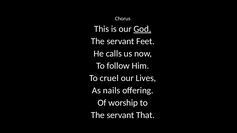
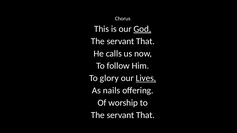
Feet at (145, 41): Feet -> That
cruel: cruel -> glory
Lives underline: none -> present
